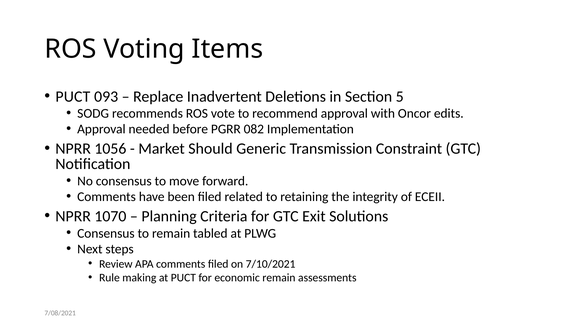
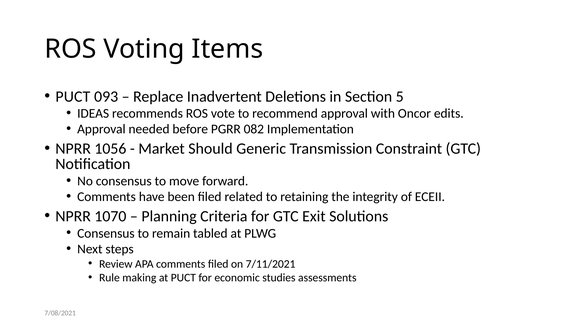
SODG: SODG -> IDEAS
7/10/2021: 7/10/2021 -> 7/11/2021
economic remain: remain -> studies
